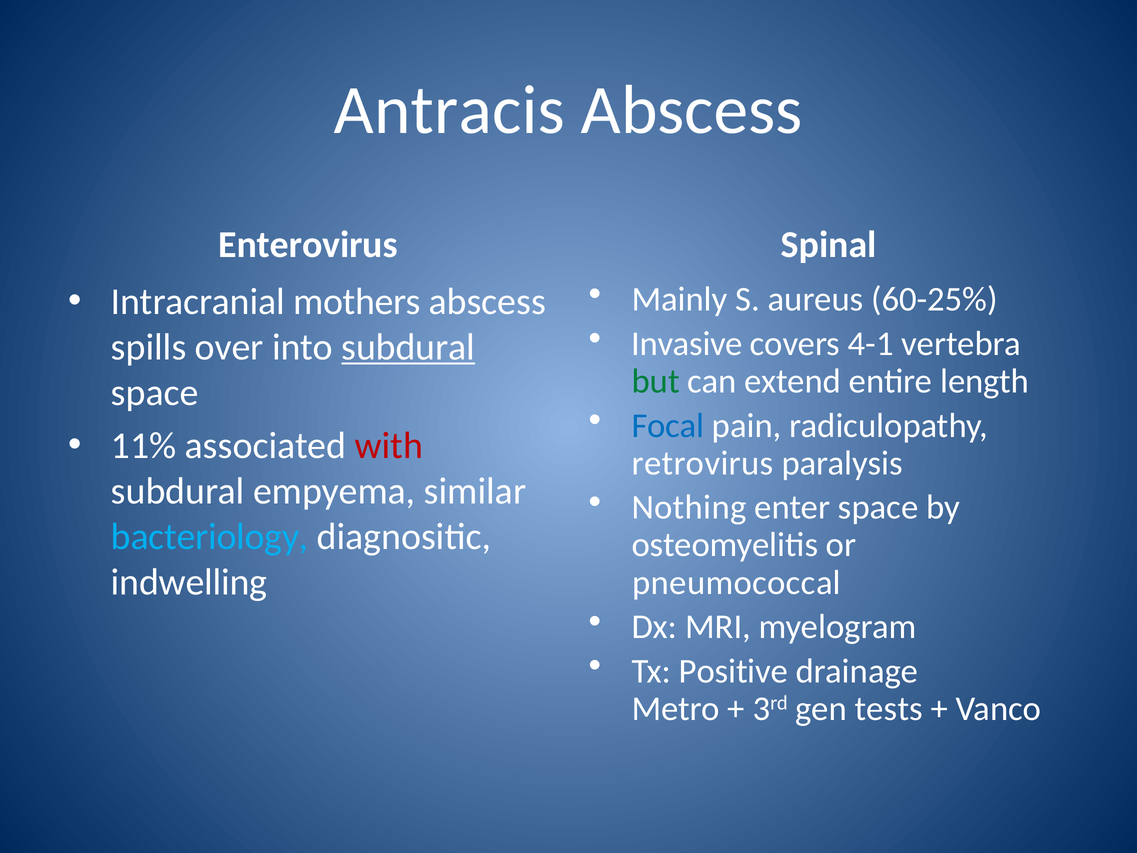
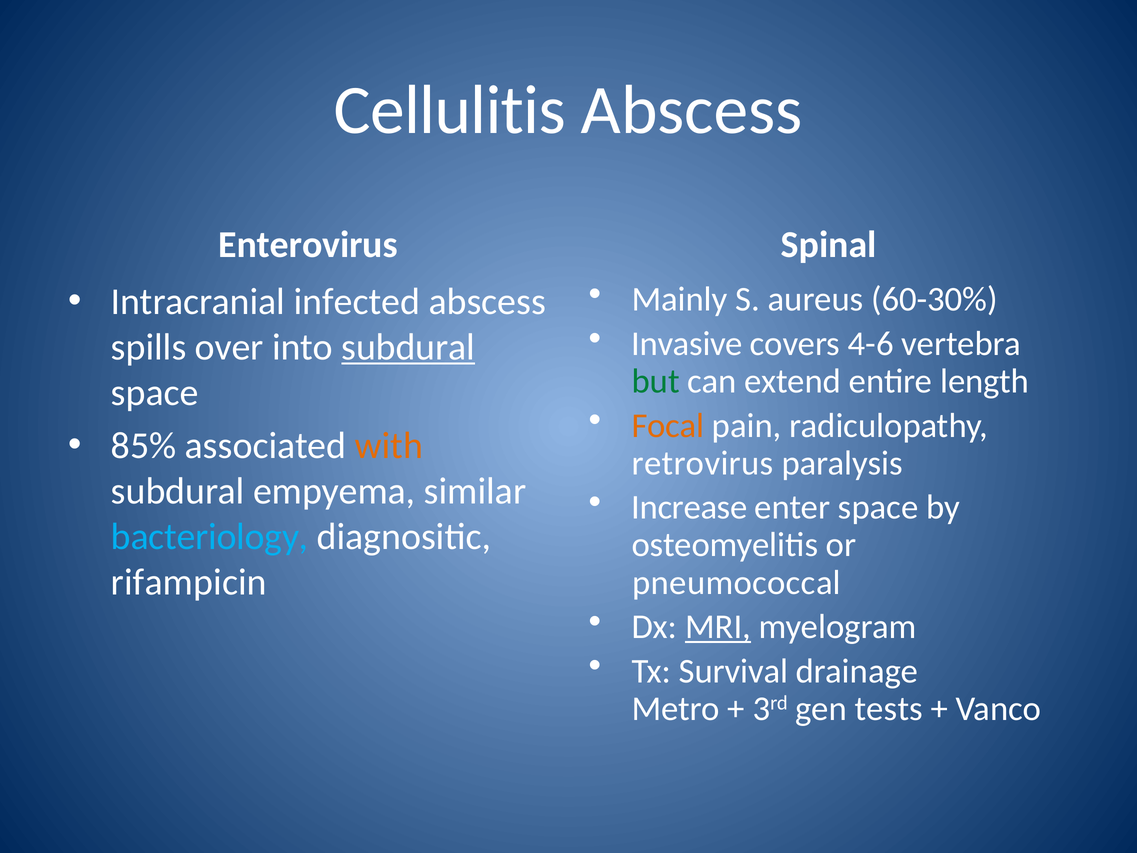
Antracis: Antracis -> Cellulitis
60-25%: 60-25% -> 60-30%
mothers: mothers -> infected
4-1: 4-1 -> 4-6
Focal colour: blue -> orange
11%: 11% -> 85%
with colour: red -> orange
Nothing: Nothing -> Increase
indwelling: indwelling -> rifampicin
MRI underline: none -> present
Positive: Positive -> Survival
